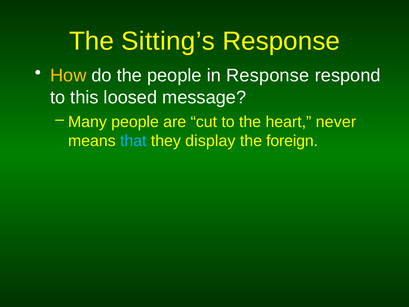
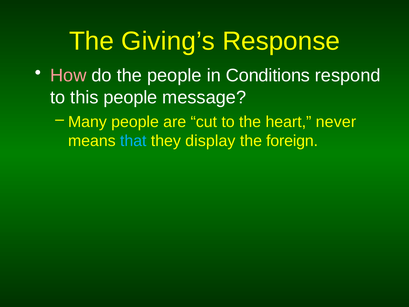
Sitting’s: Sitting’s -> Giving’s
How colour: yellow -> pink
in Response: Response -> Conditions
this loosed: loosed -> people
